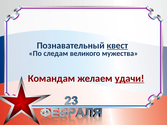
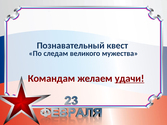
квест underline: present -> none
